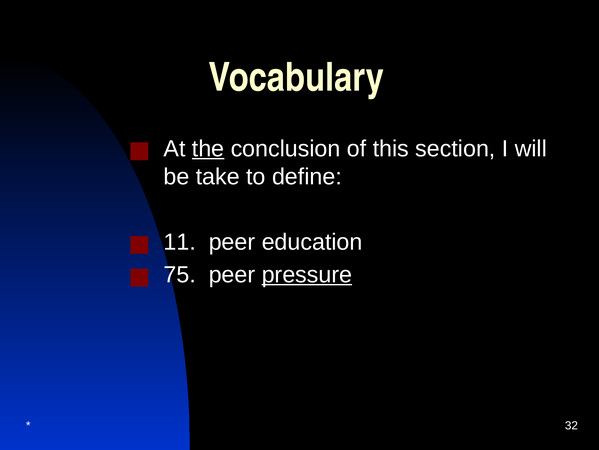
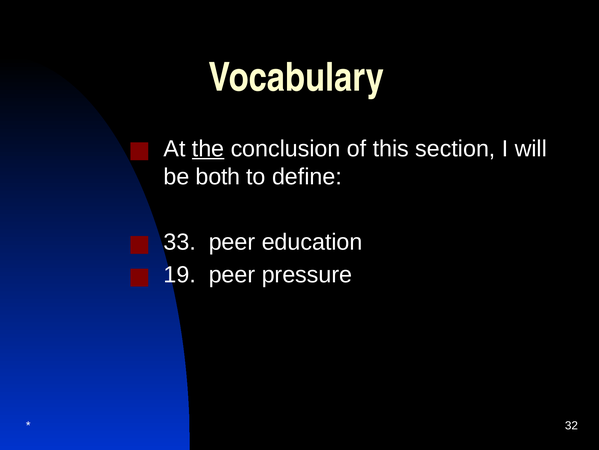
take: take -> both
11: 11 -> 33
75: 75 -> 19
pressure underline: present -> none
